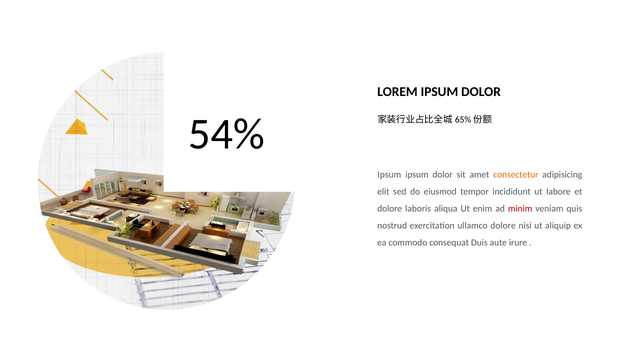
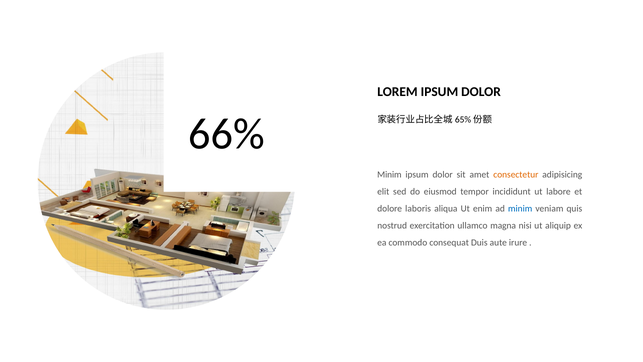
54%: 54% -> 66%
Ipsum at (389, 175): Ipsum -> Minim
minim at (520, 208) colour: red -> blue
ullamco dolore: dolore -> magna
